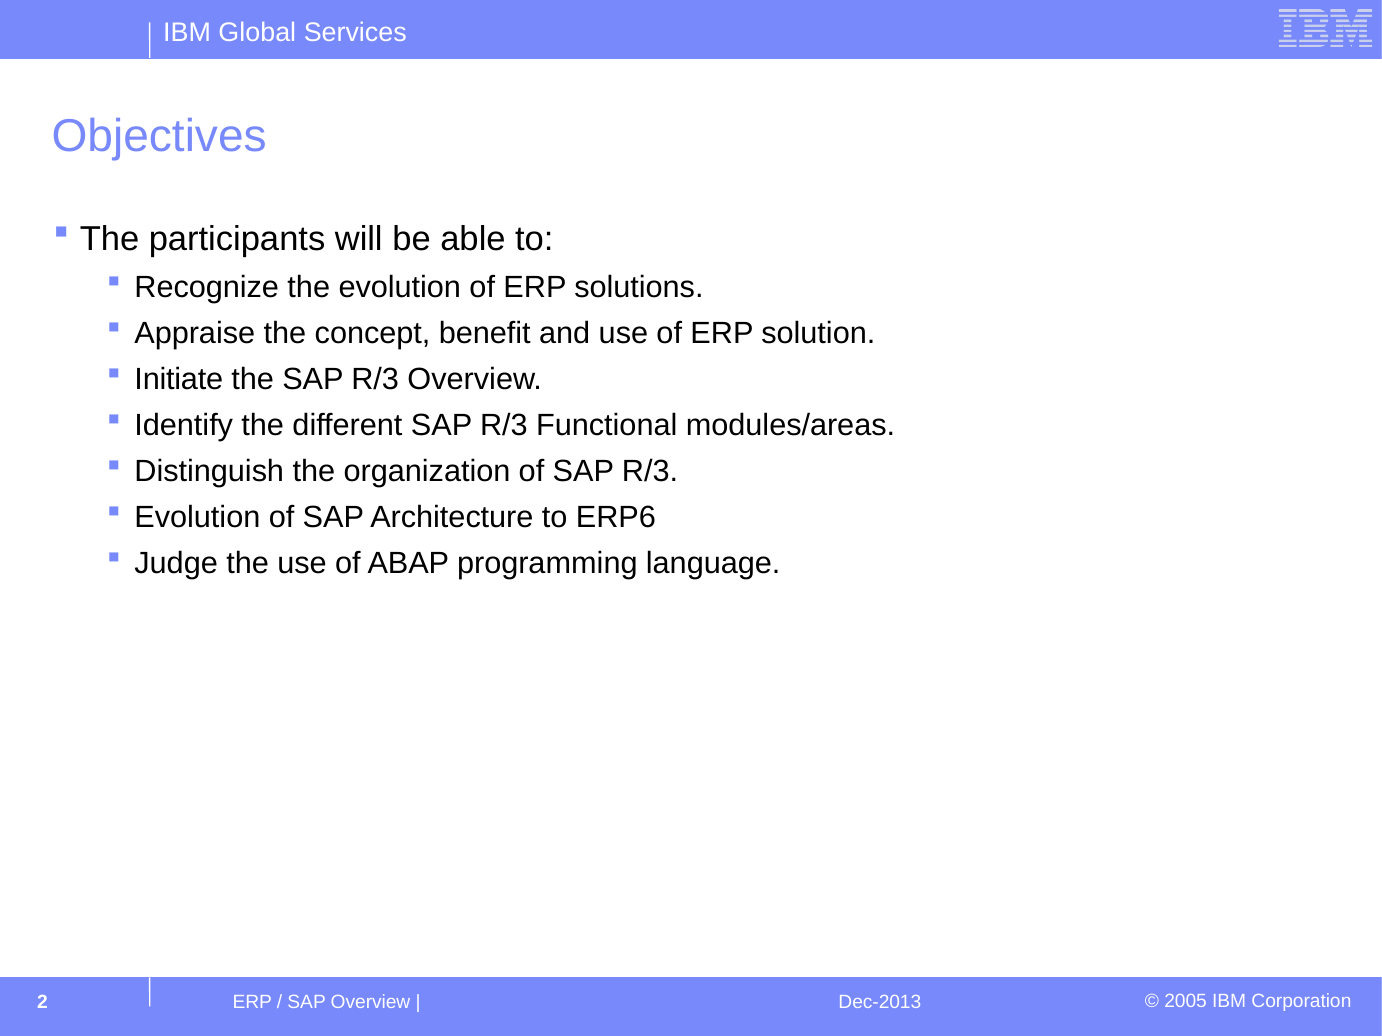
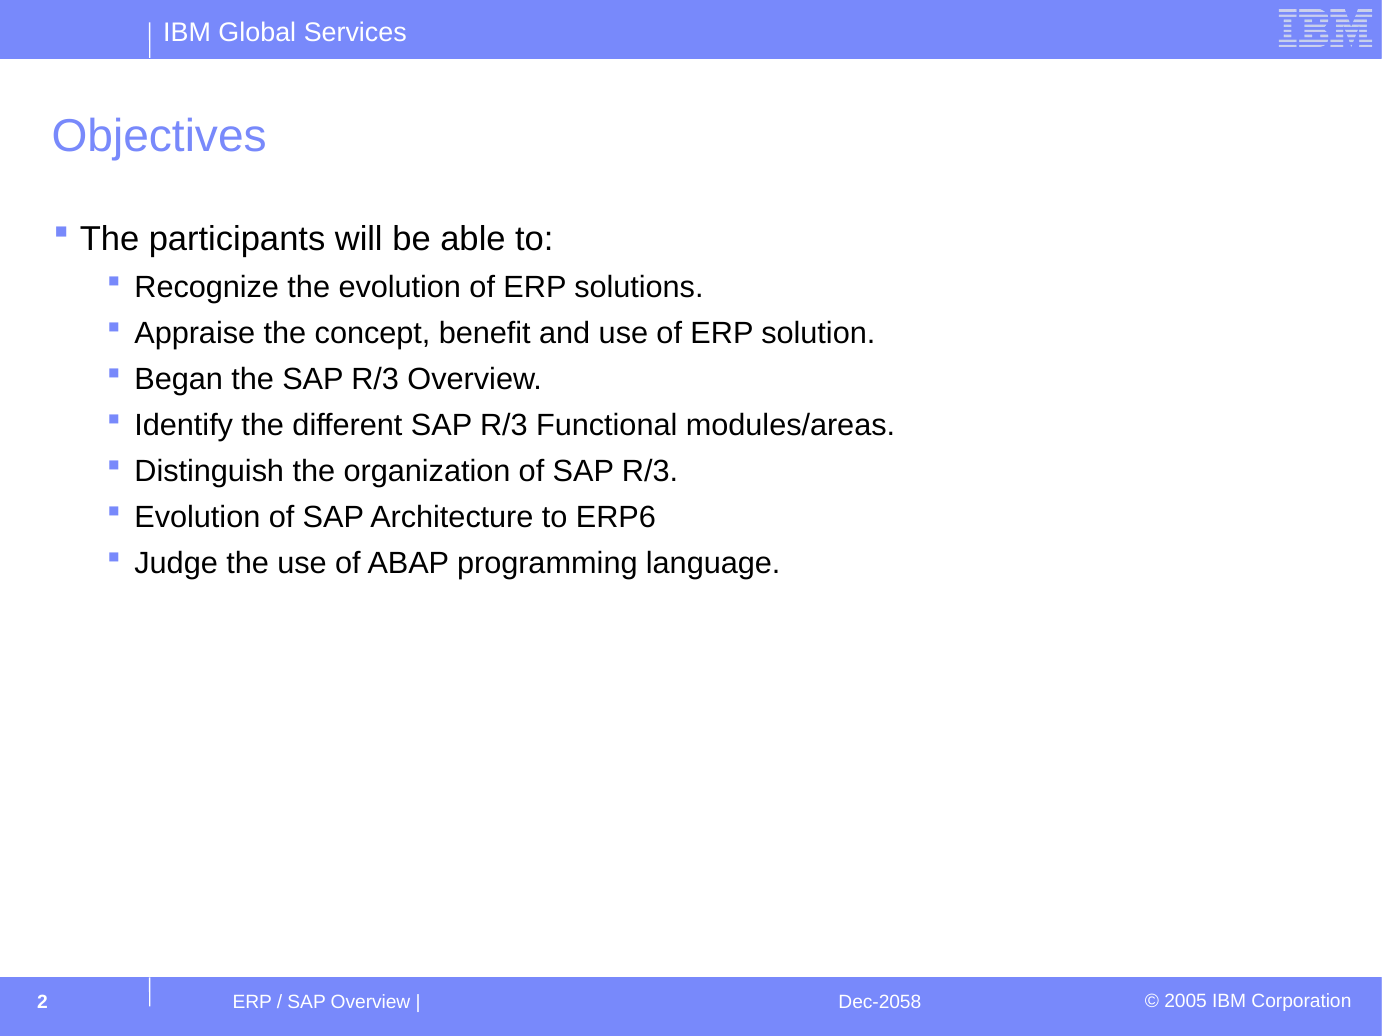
Initiate: Initiate -> Began
Dec-2013: Dec-2013 -> Dec-2058
